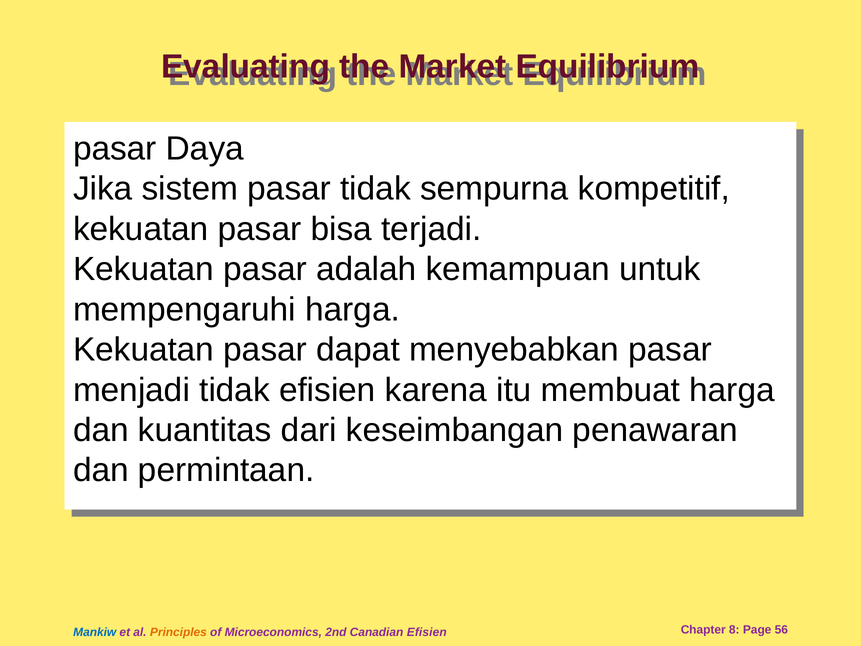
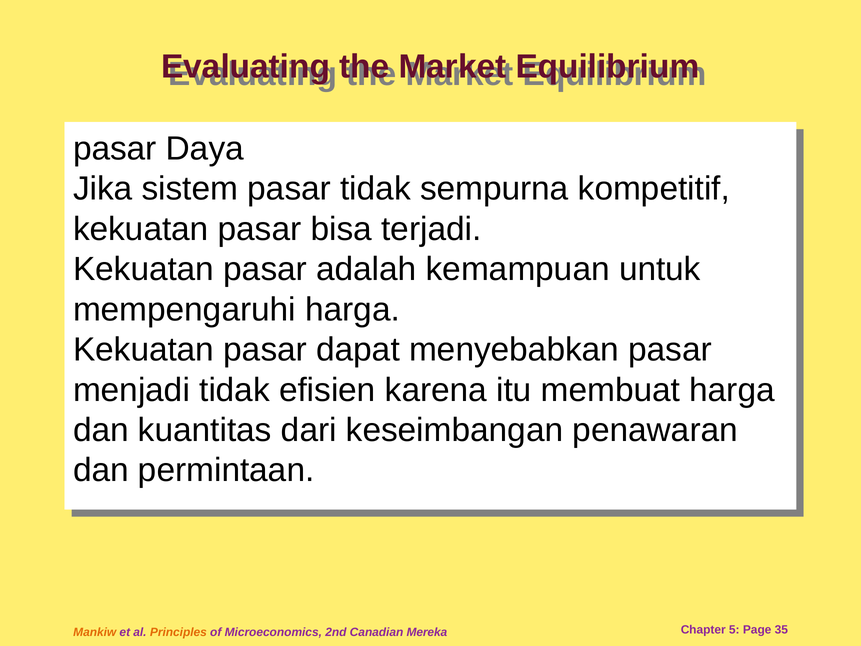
Mankiw colour: blue -> orange
Canadian Efisien: Efisien -> Mereka
8: 8 -> 5
56: 56 -> 35
